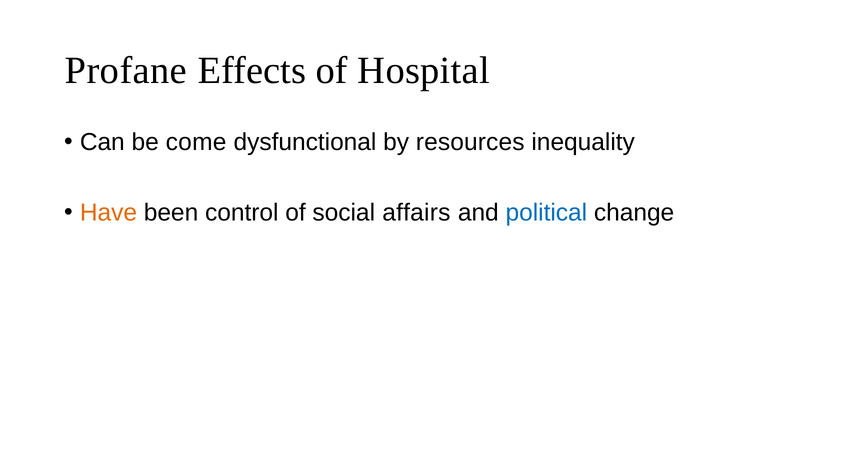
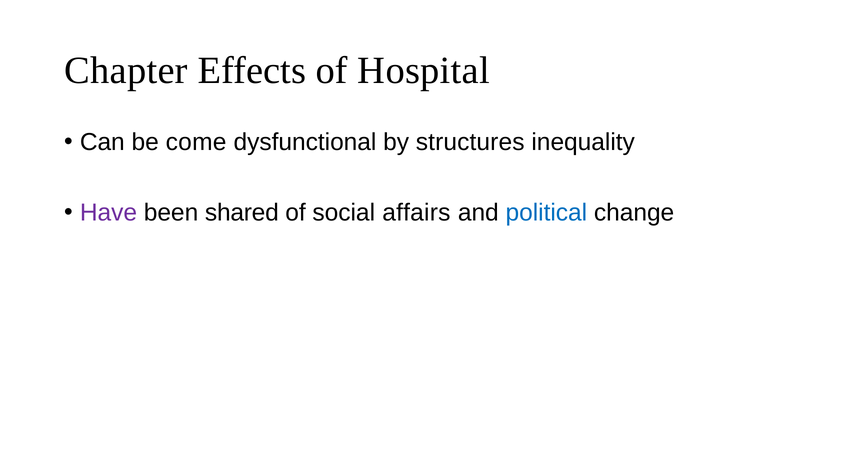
Profane: Profane -> Chapter
resources: resources -> structures
Have colour: orange -> purple
control: control -> shared
